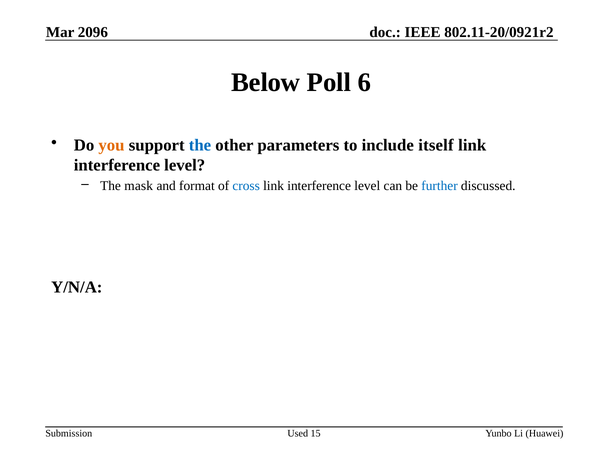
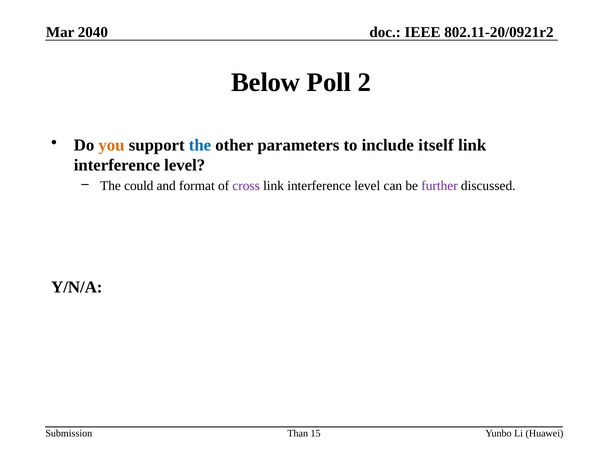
2096: 2096 -> 2040
6: 6 -> 2
mask: mask -> could
cross colour: blue -> purple
further colour: blue -> purple
Used: Used -> Than
